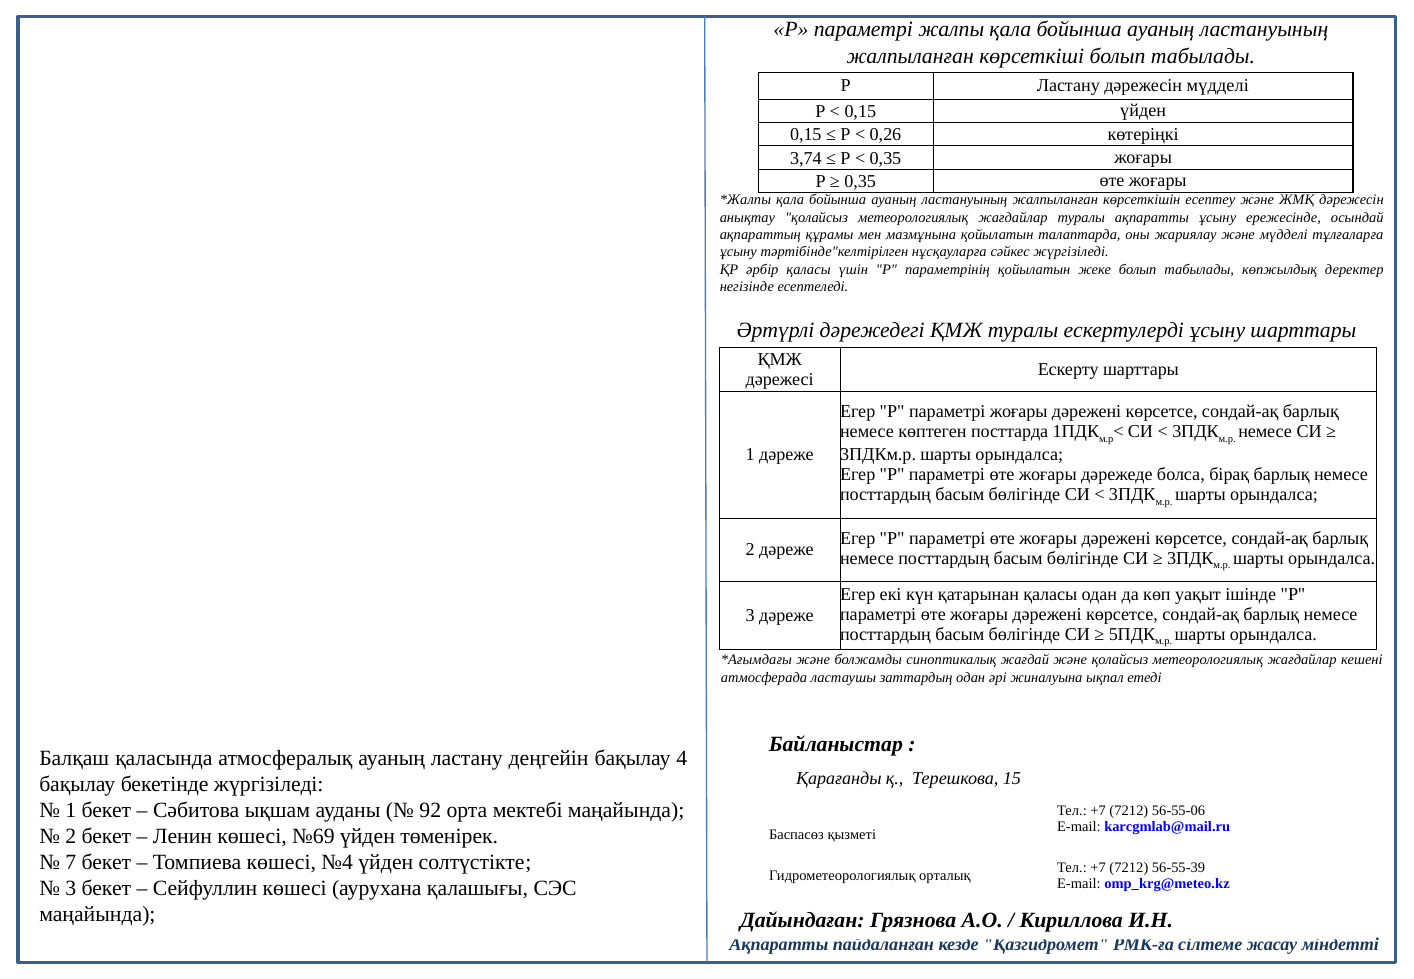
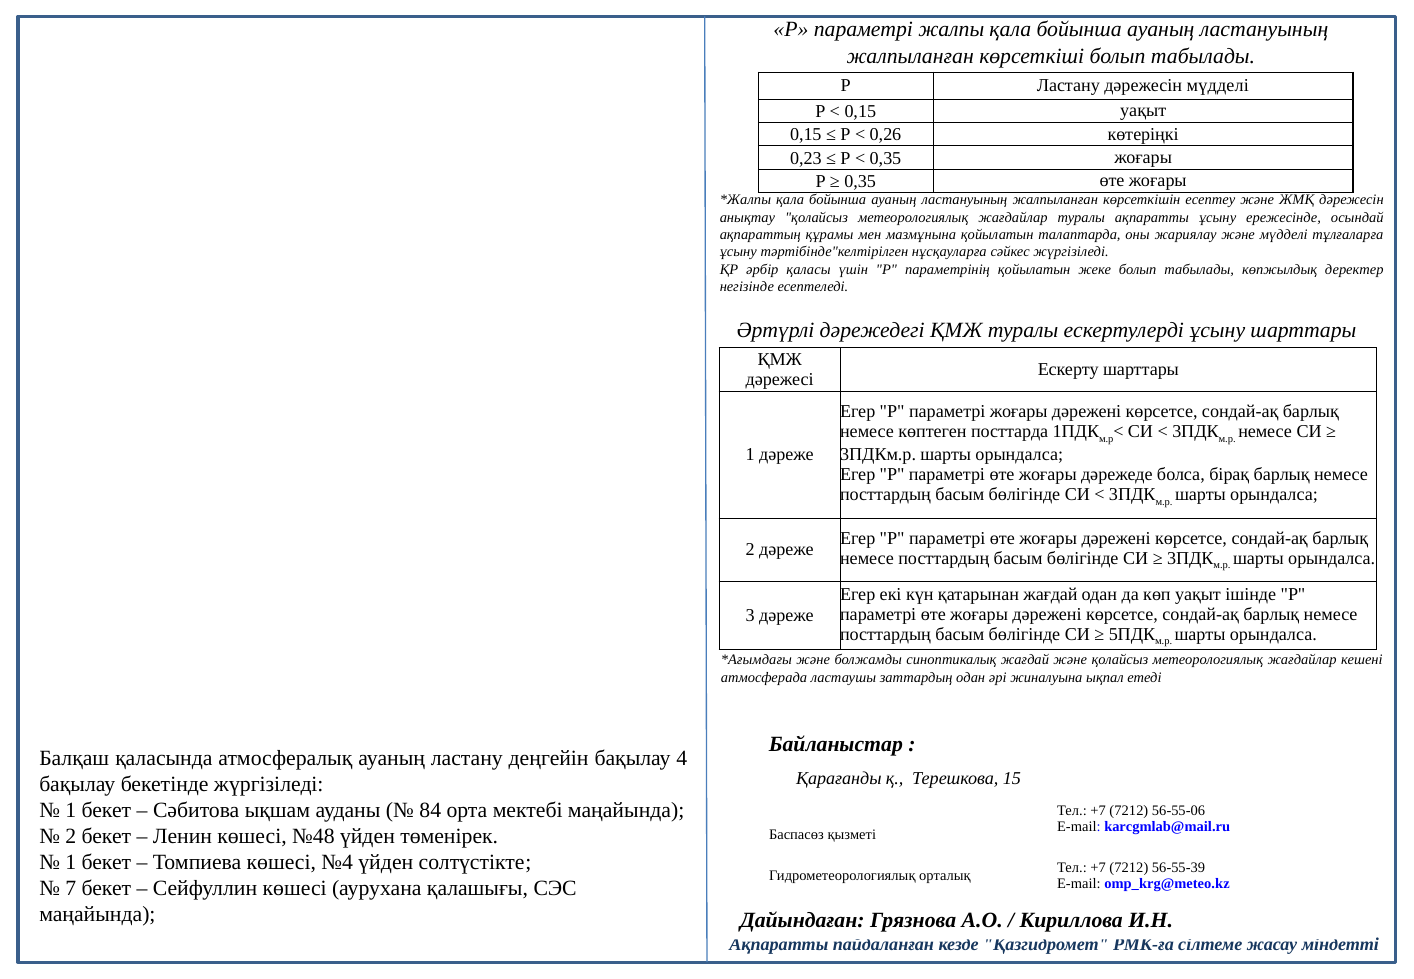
0,15 үйден: үйден -> уақыт
3,74: 3,74 -> 0,23
қатарынан қаласы: қаласы -> жағдай
92: 92 -> 84
№69: №69 -> №48
7 at (71, 862): 7 -> 1
3 at (71, 888): 3 -> 7
